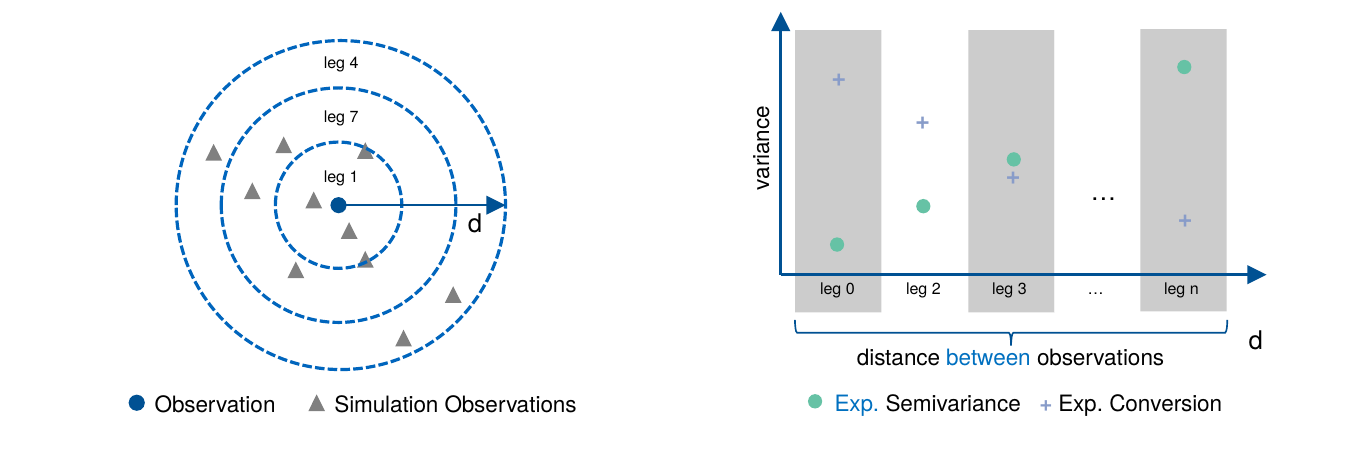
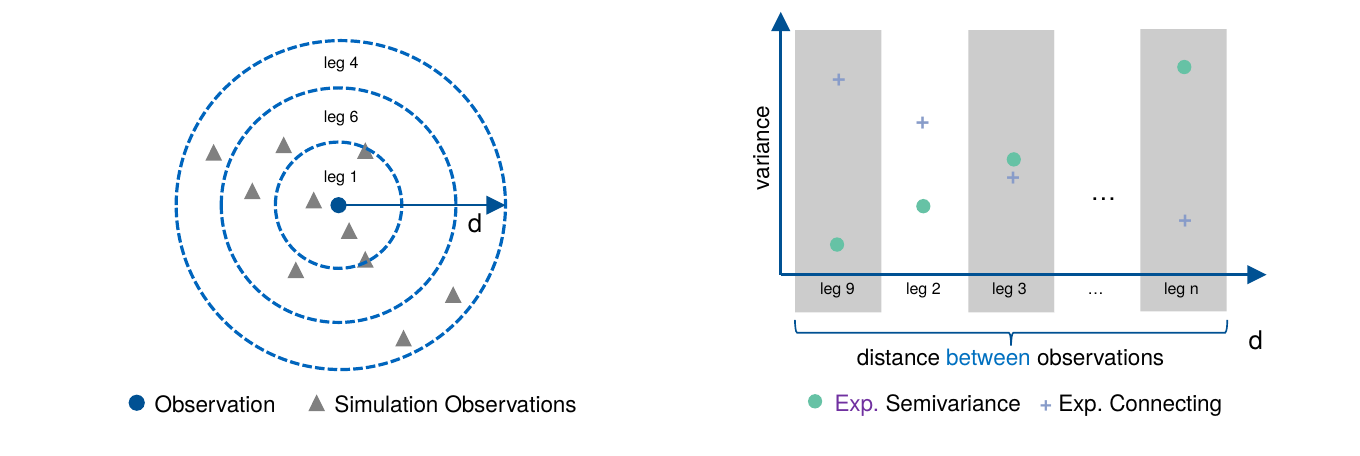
7: 7 -> 6
0: 0 -> 9
Exp at (857, 405) colour: blue -> purple
Conversion: Conversion -> Connecting
